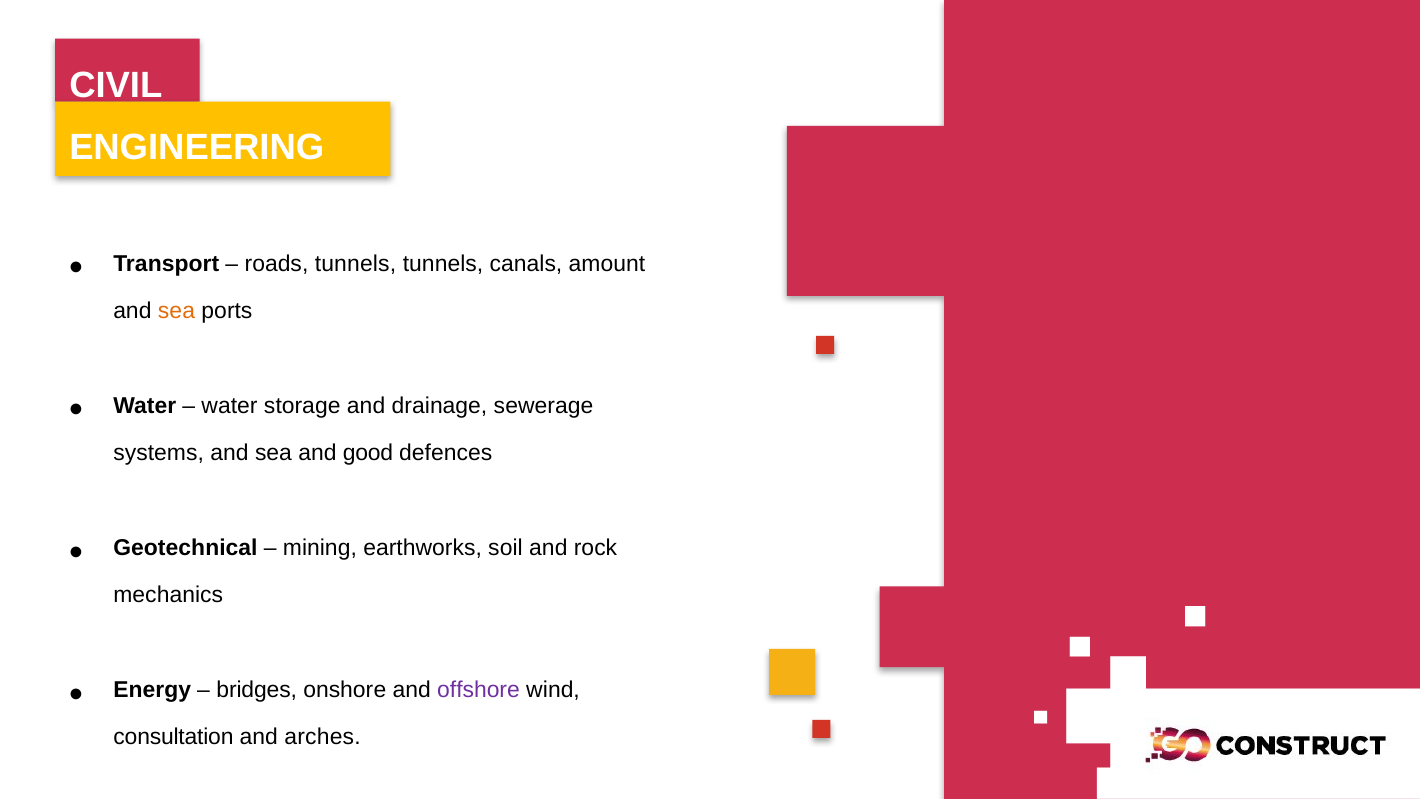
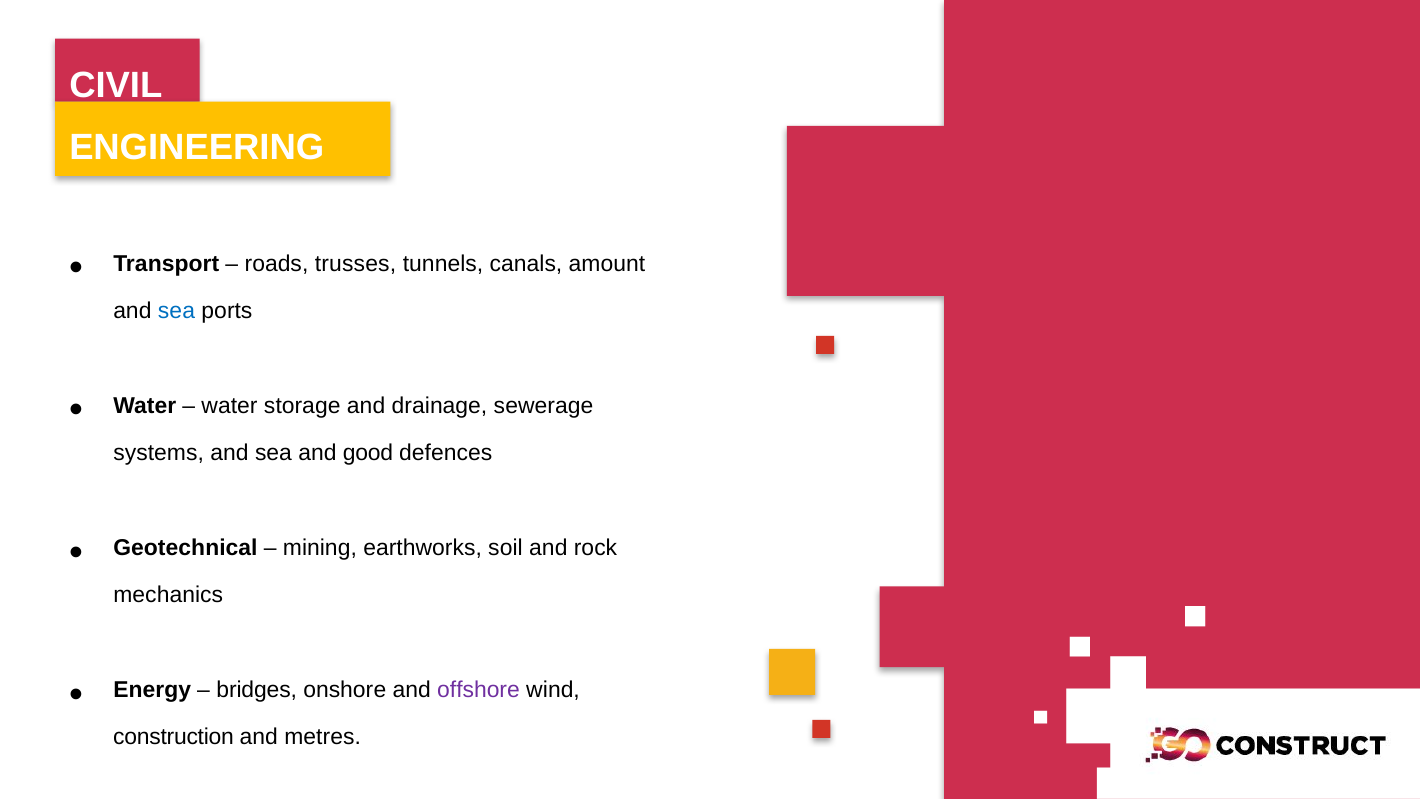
roads tunnels: tunnels -> trusses
sea at (176, 311) colour: orange -> blue
consultation: consultation -> construction
arches: arches -> metres
